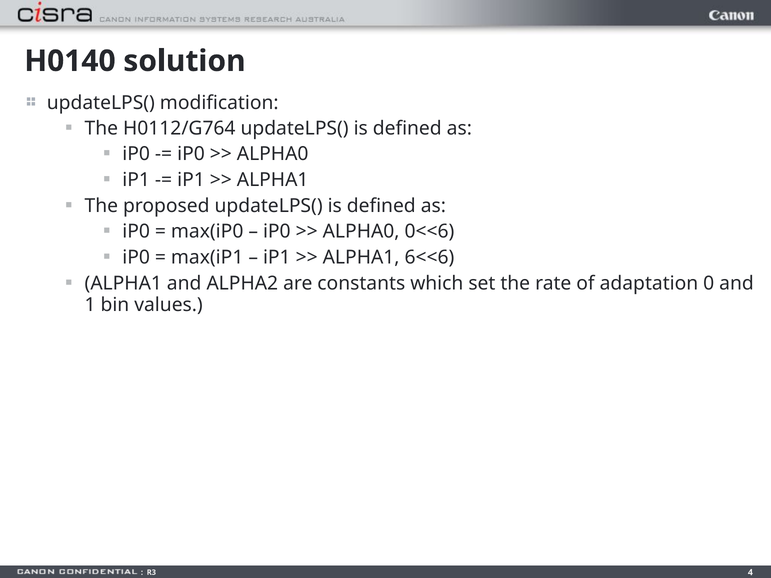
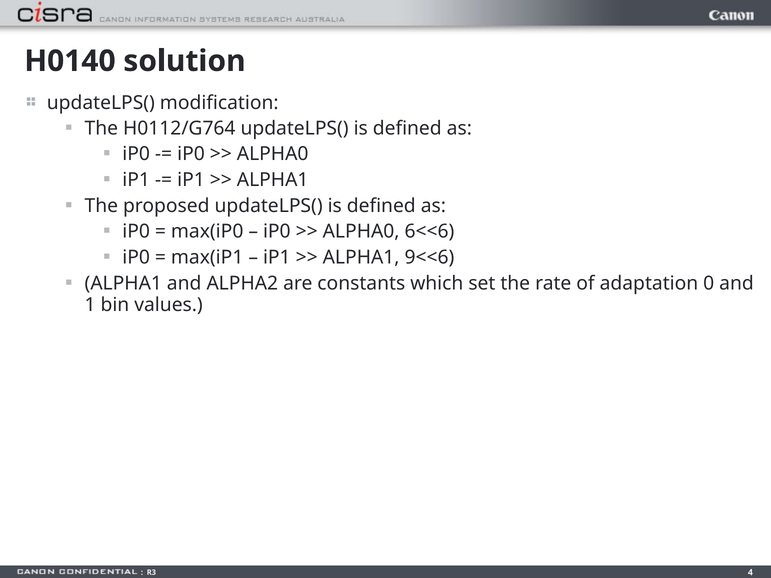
0<<6: 0<<6 -> 6<<6
6<<6: 6<<6 -> 9<<6
